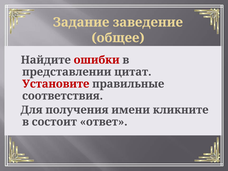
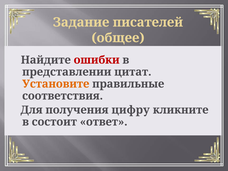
заведение: заведение -> писателей
Установите colour: red -> orange
имени: имени -> цифру
